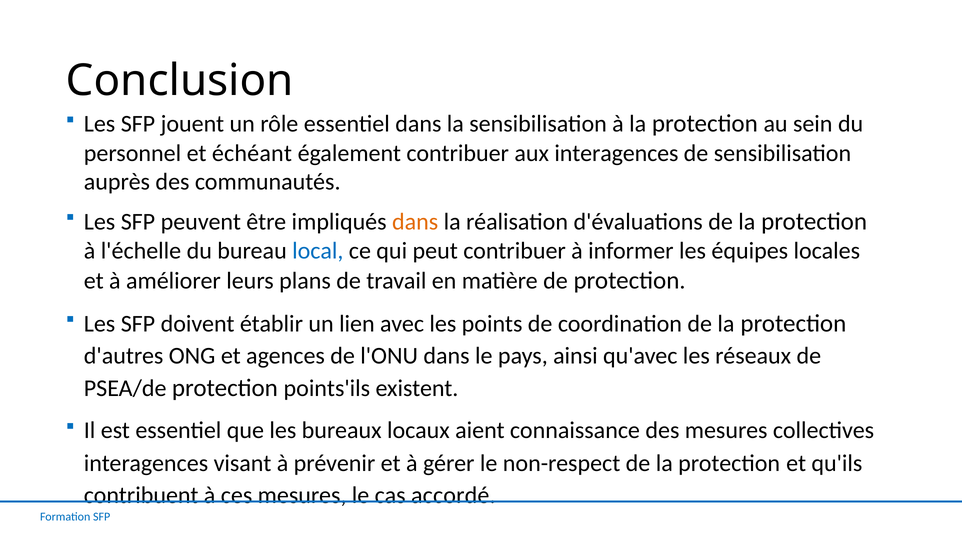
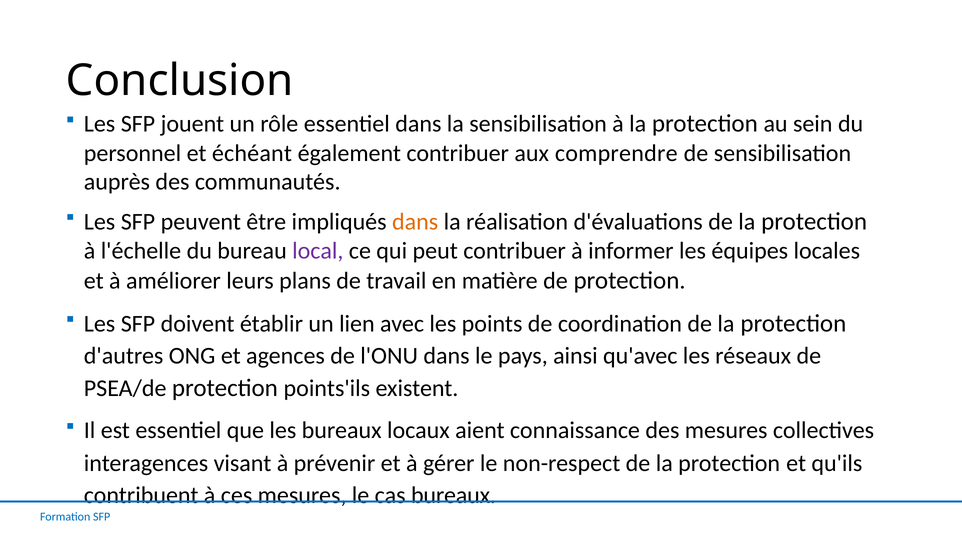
aux interagences: interagences -> comprendre
local colour: blue -> purple
cas accordé: accordé -> bureaux
